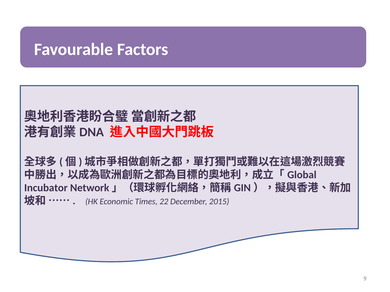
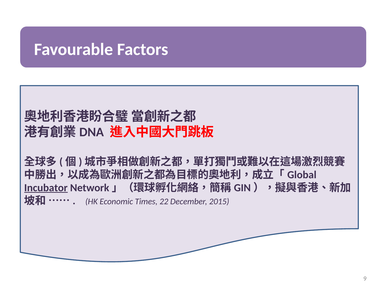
Incubator underline: none -> present
